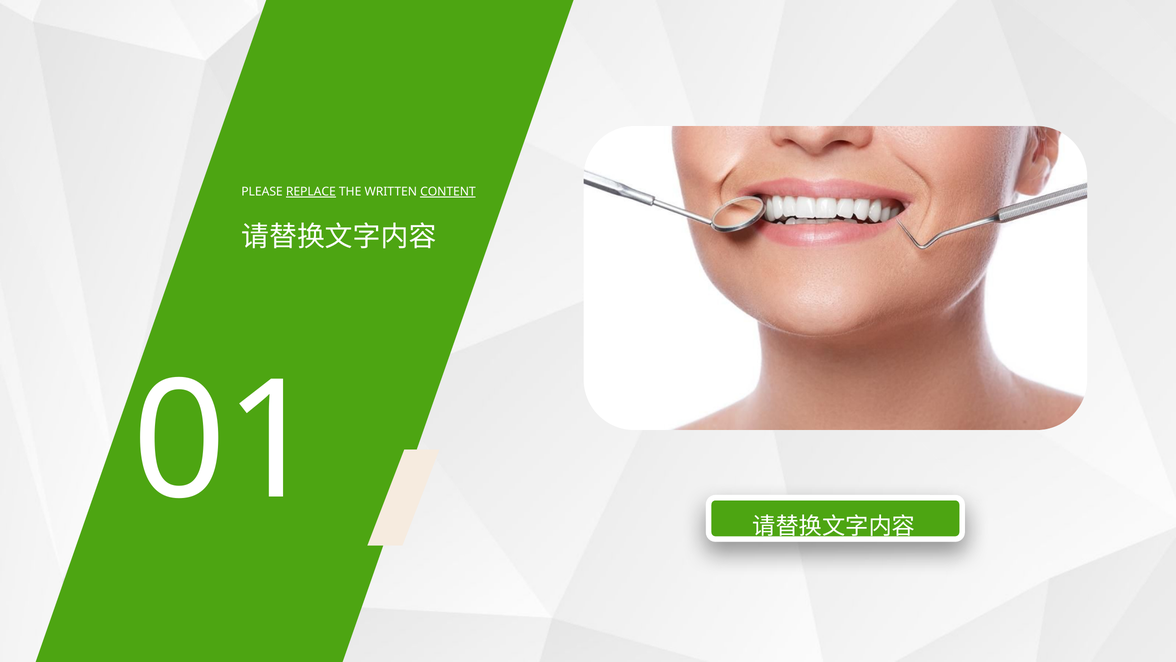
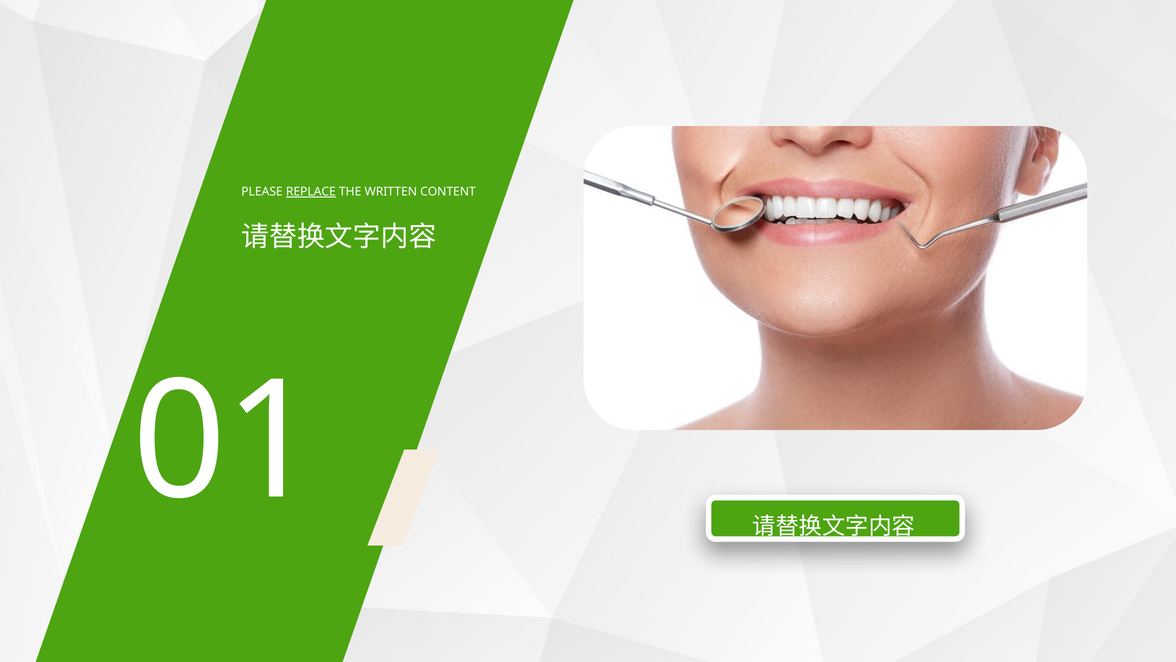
CONTENT underline: present -> none
